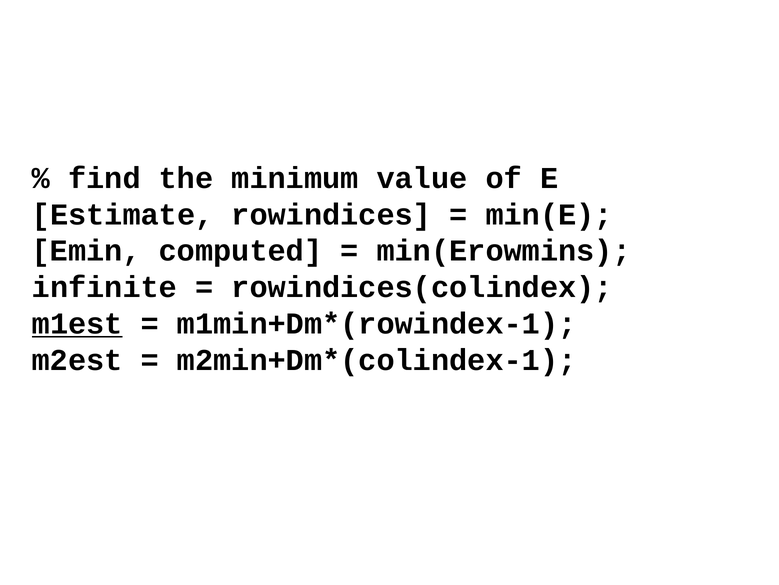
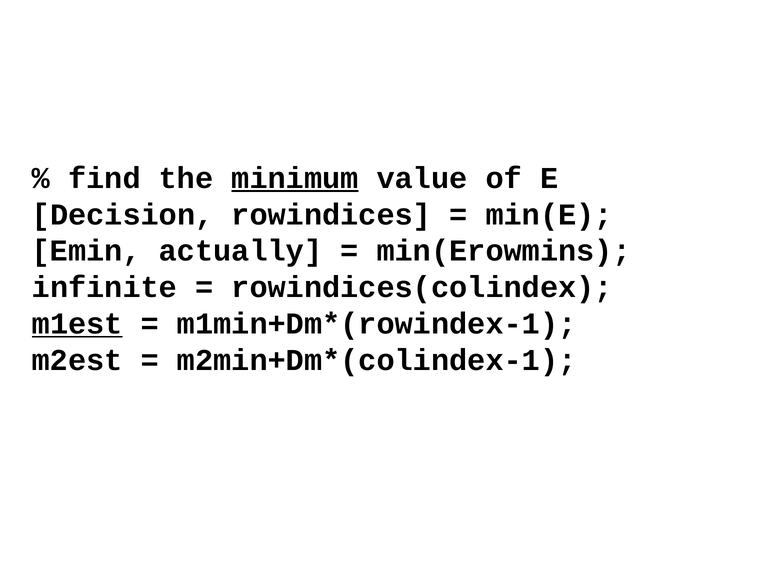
minimum underline: none -> present
Estimate: Estimate -> Decision
computed: computed -> actually
